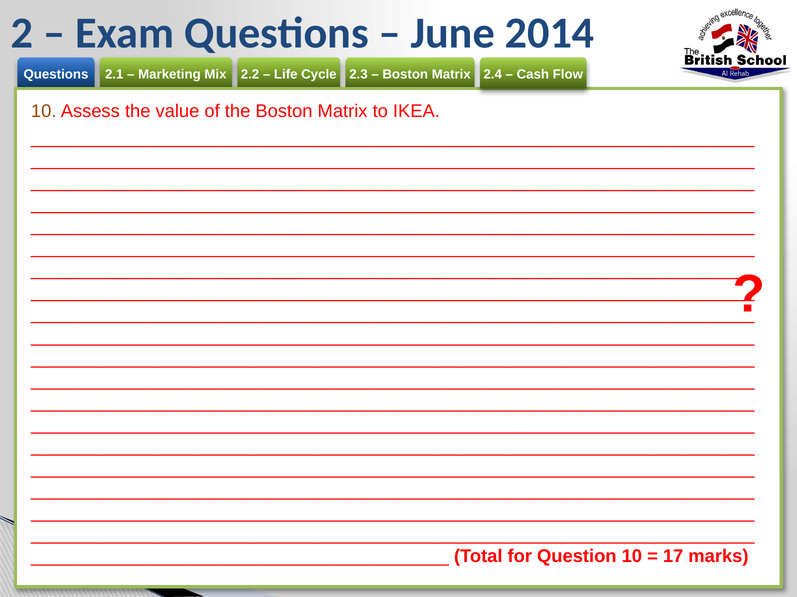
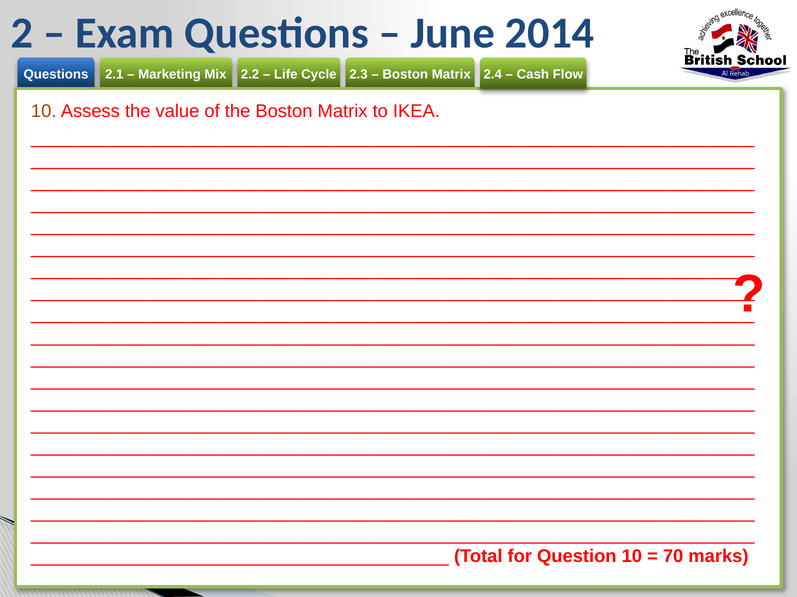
17: 17 -> 70
